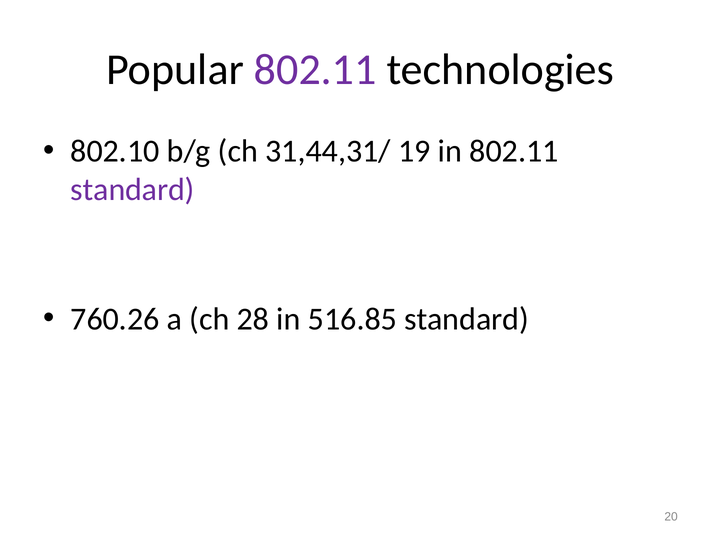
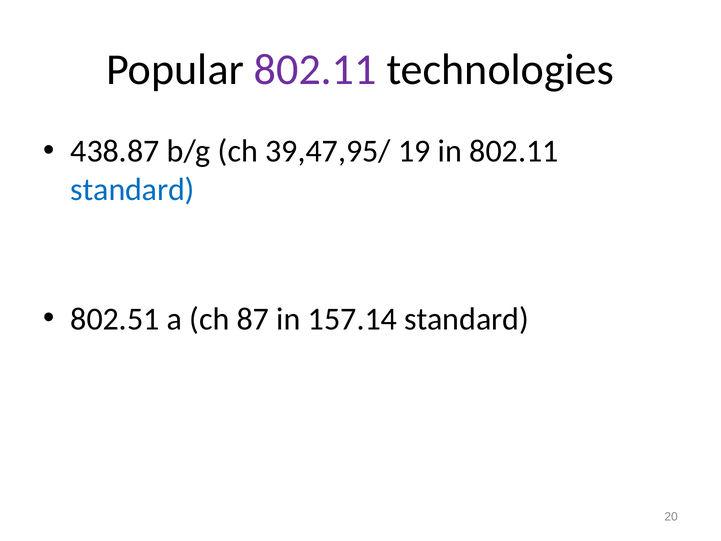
802.10: 802.10 -> 438.87
31,44,31/: 31,44,31/ -> 39,47,95/
standard at (132, 190) colour: purple -> blue
760.26: 760.26 -> 802.51
28: 28 -> 87
516.85: 516.85 -> 157.14
